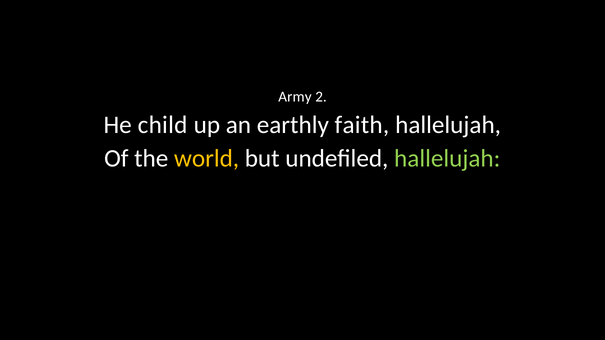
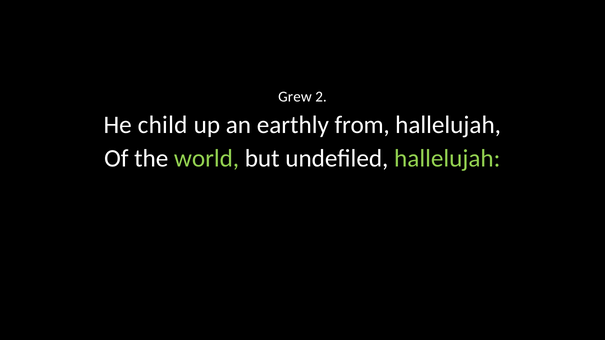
Army: Army -> Grew
faith: faith -> from
world colour: yellow -> light green
